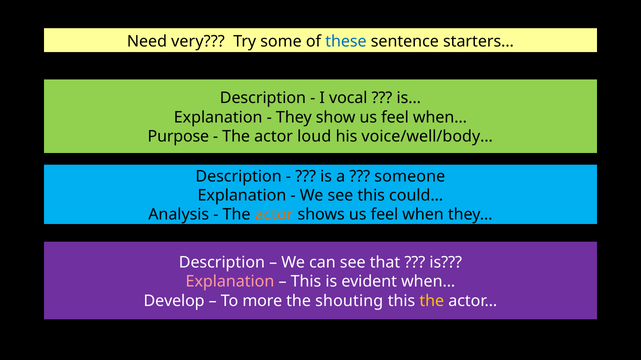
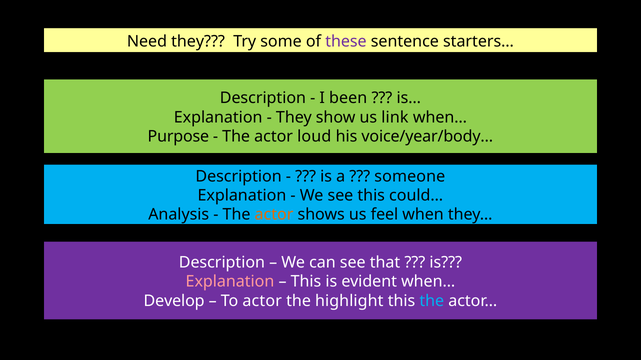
Need very: very -> they
these colour: blue -> purple
vocal: vocal -> been
show us feel: feel -> link
voice/well/body…: voice/well/body… -> voice/year/body…
To more: more -> actor
shouting: shouting -> highlight
the at (432, 301) colour: yellow -> light blue
